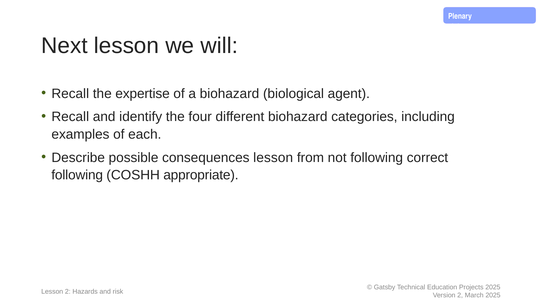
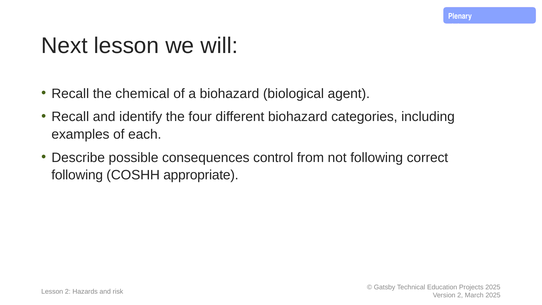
expertise: expertise -> chemical
consequences lesson: lesson -> control
